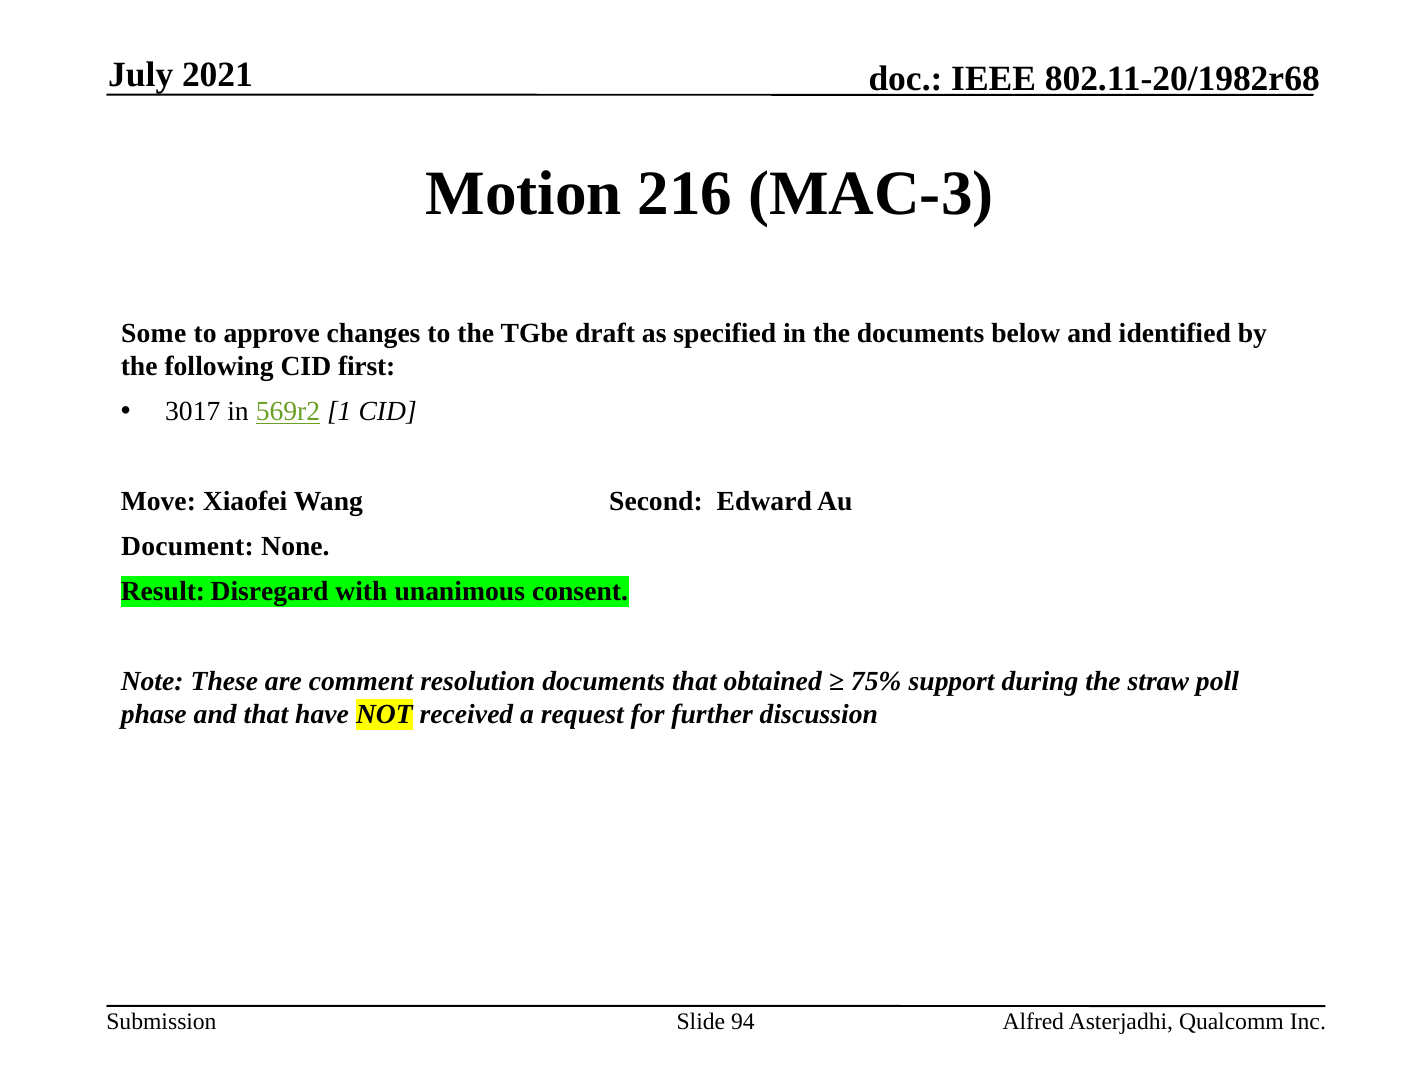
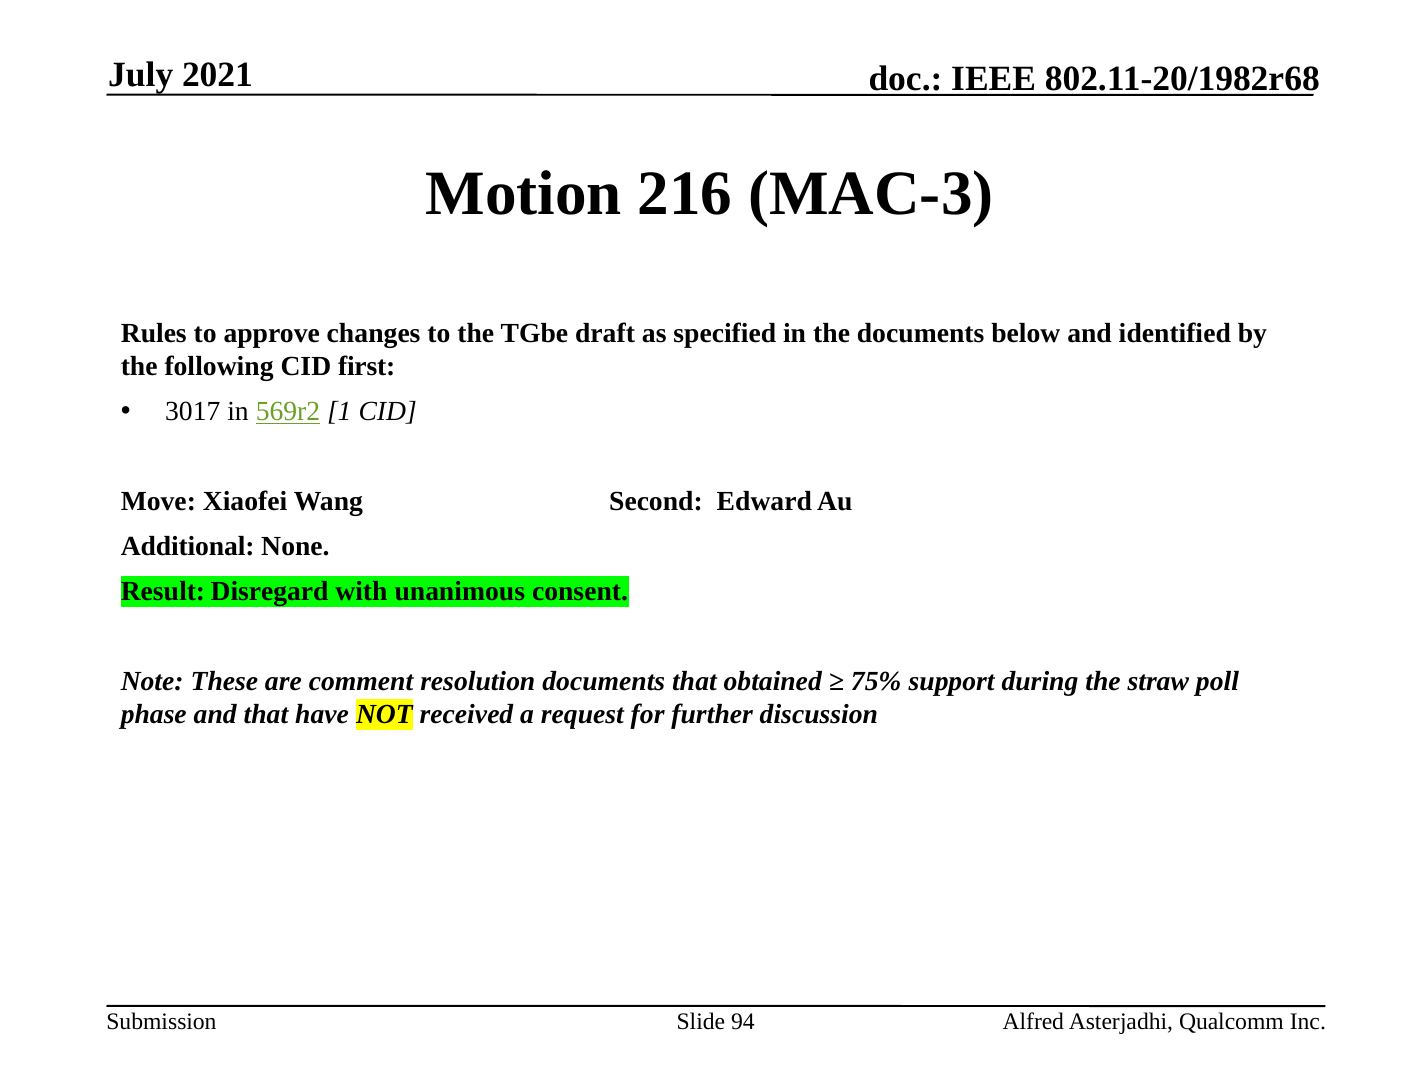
Some: Some -> Rules
Document: Document -> Additional
